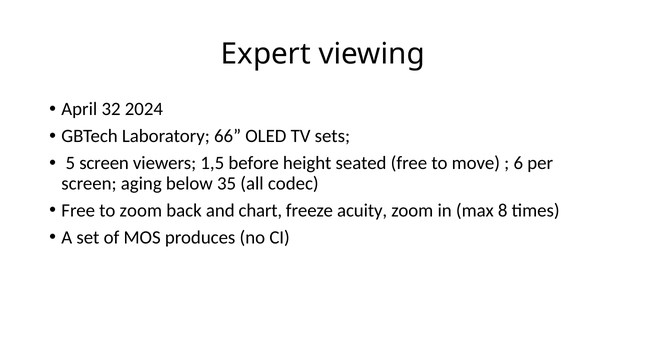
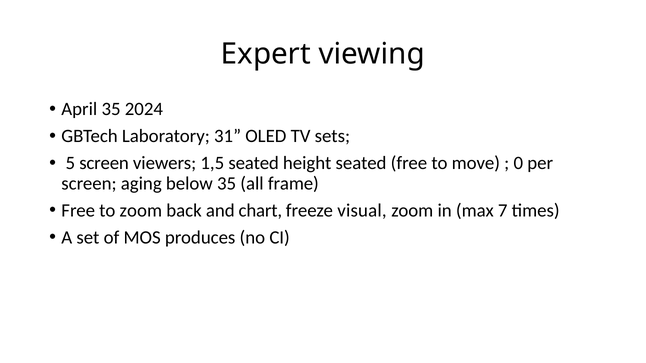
April 32: 32 -> 35
66: 66 -> 31
1,5 before: before -> seated
6: 6 -> 0
codec: codec -> frame
acuity: acuity -> visual
8: 8 -> 7
